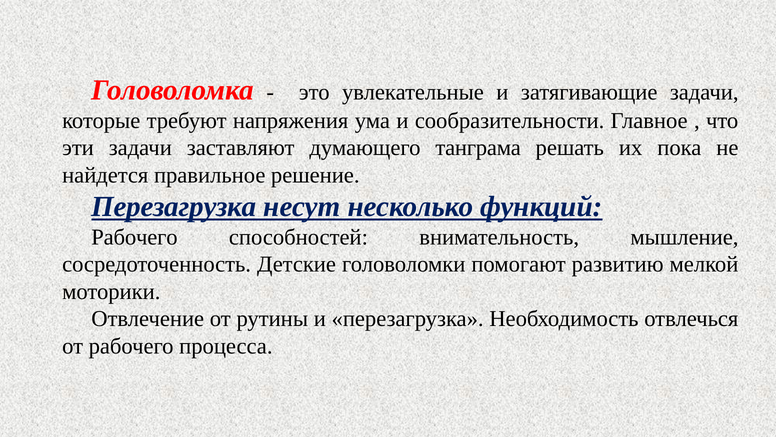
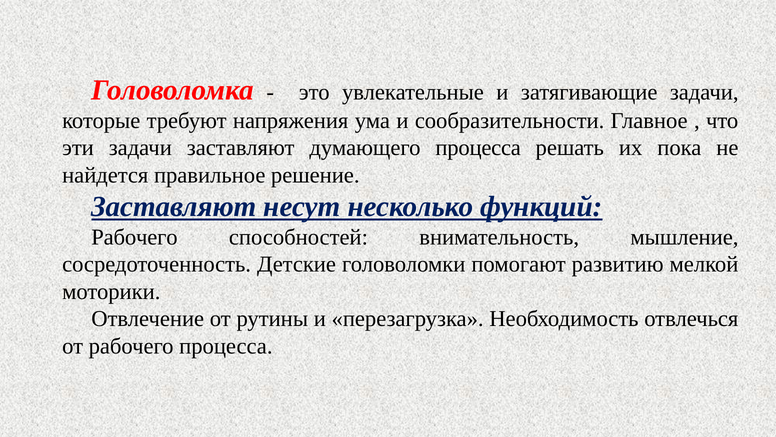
думающего танграма: танграма -> процесса
Перезагрузка at (174, 206): Перезагрузка -> Заставляют
